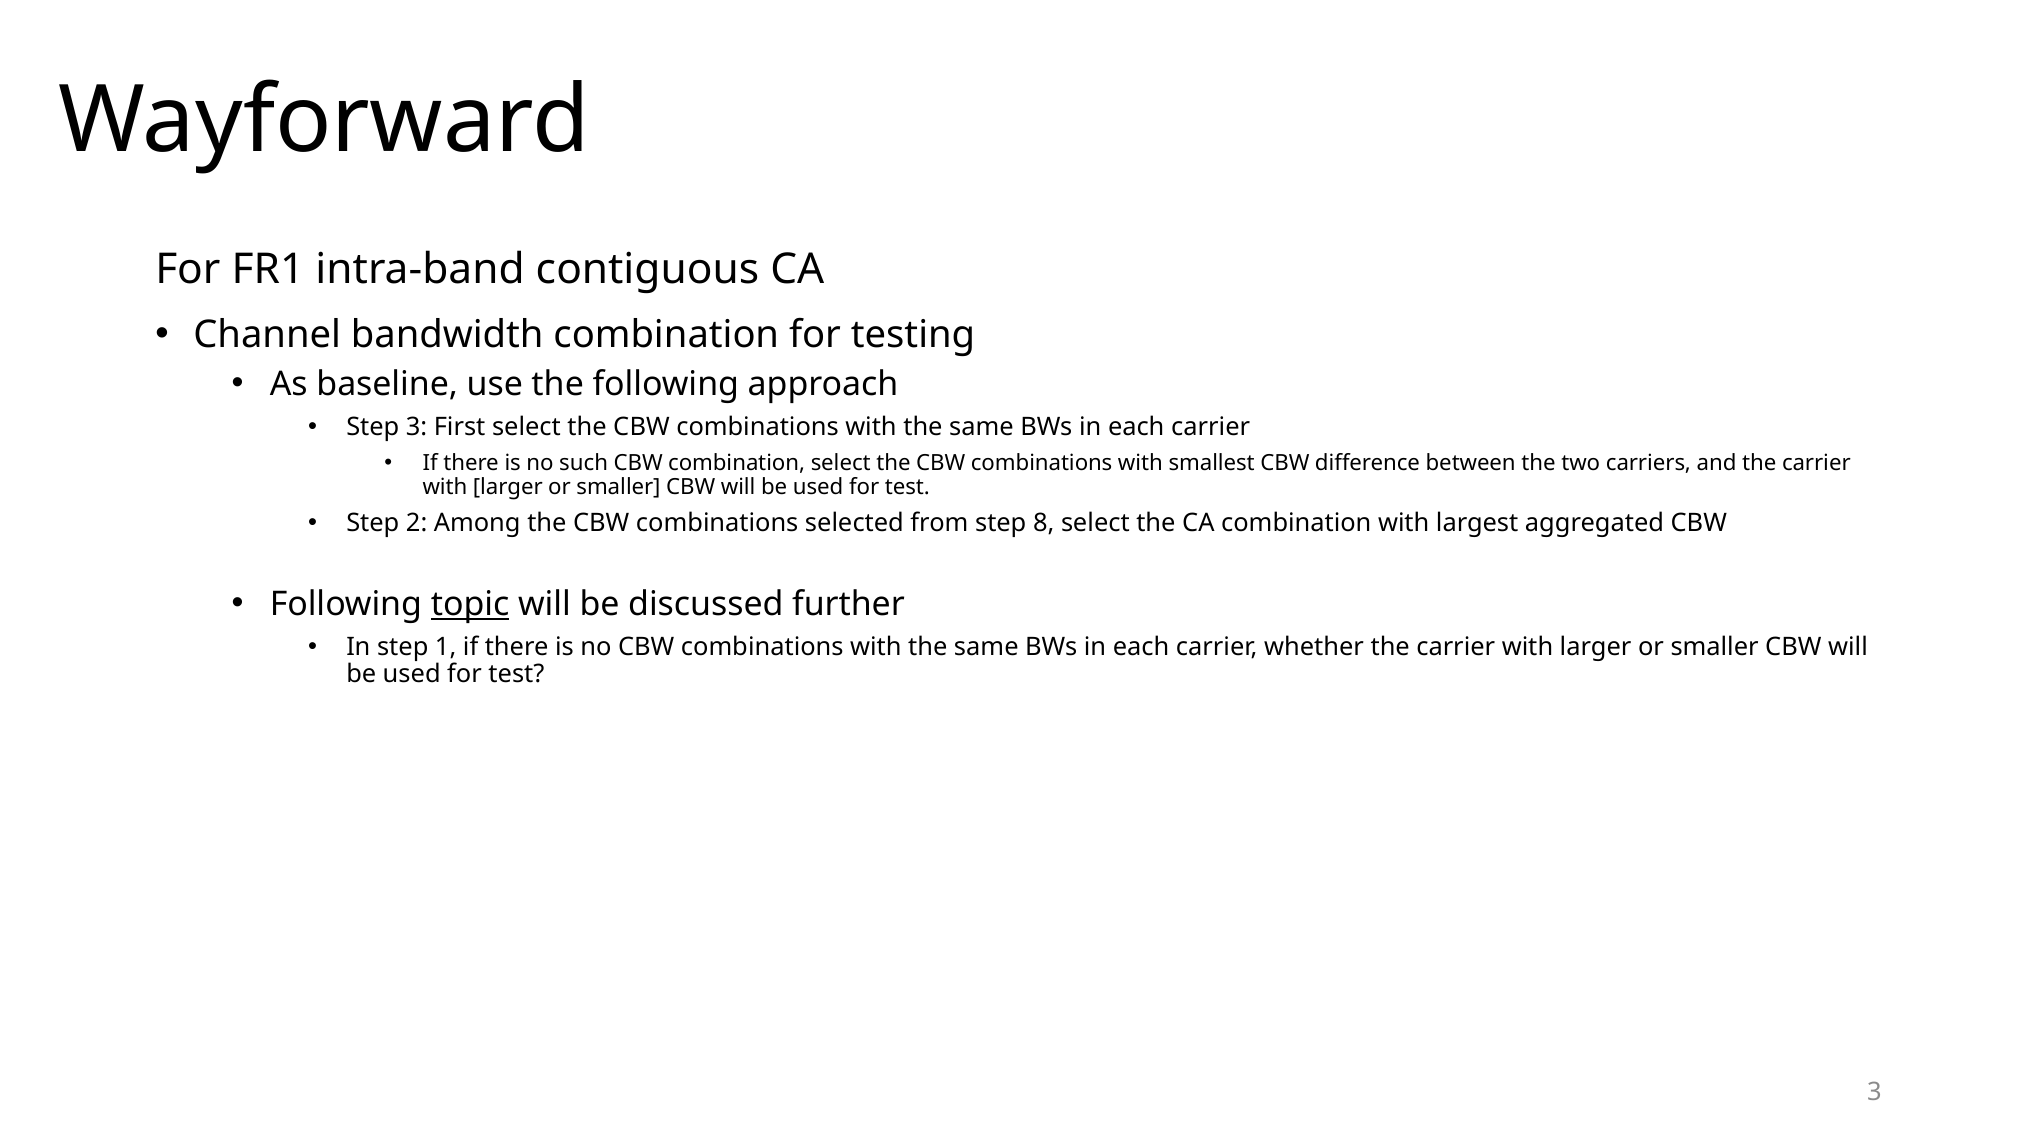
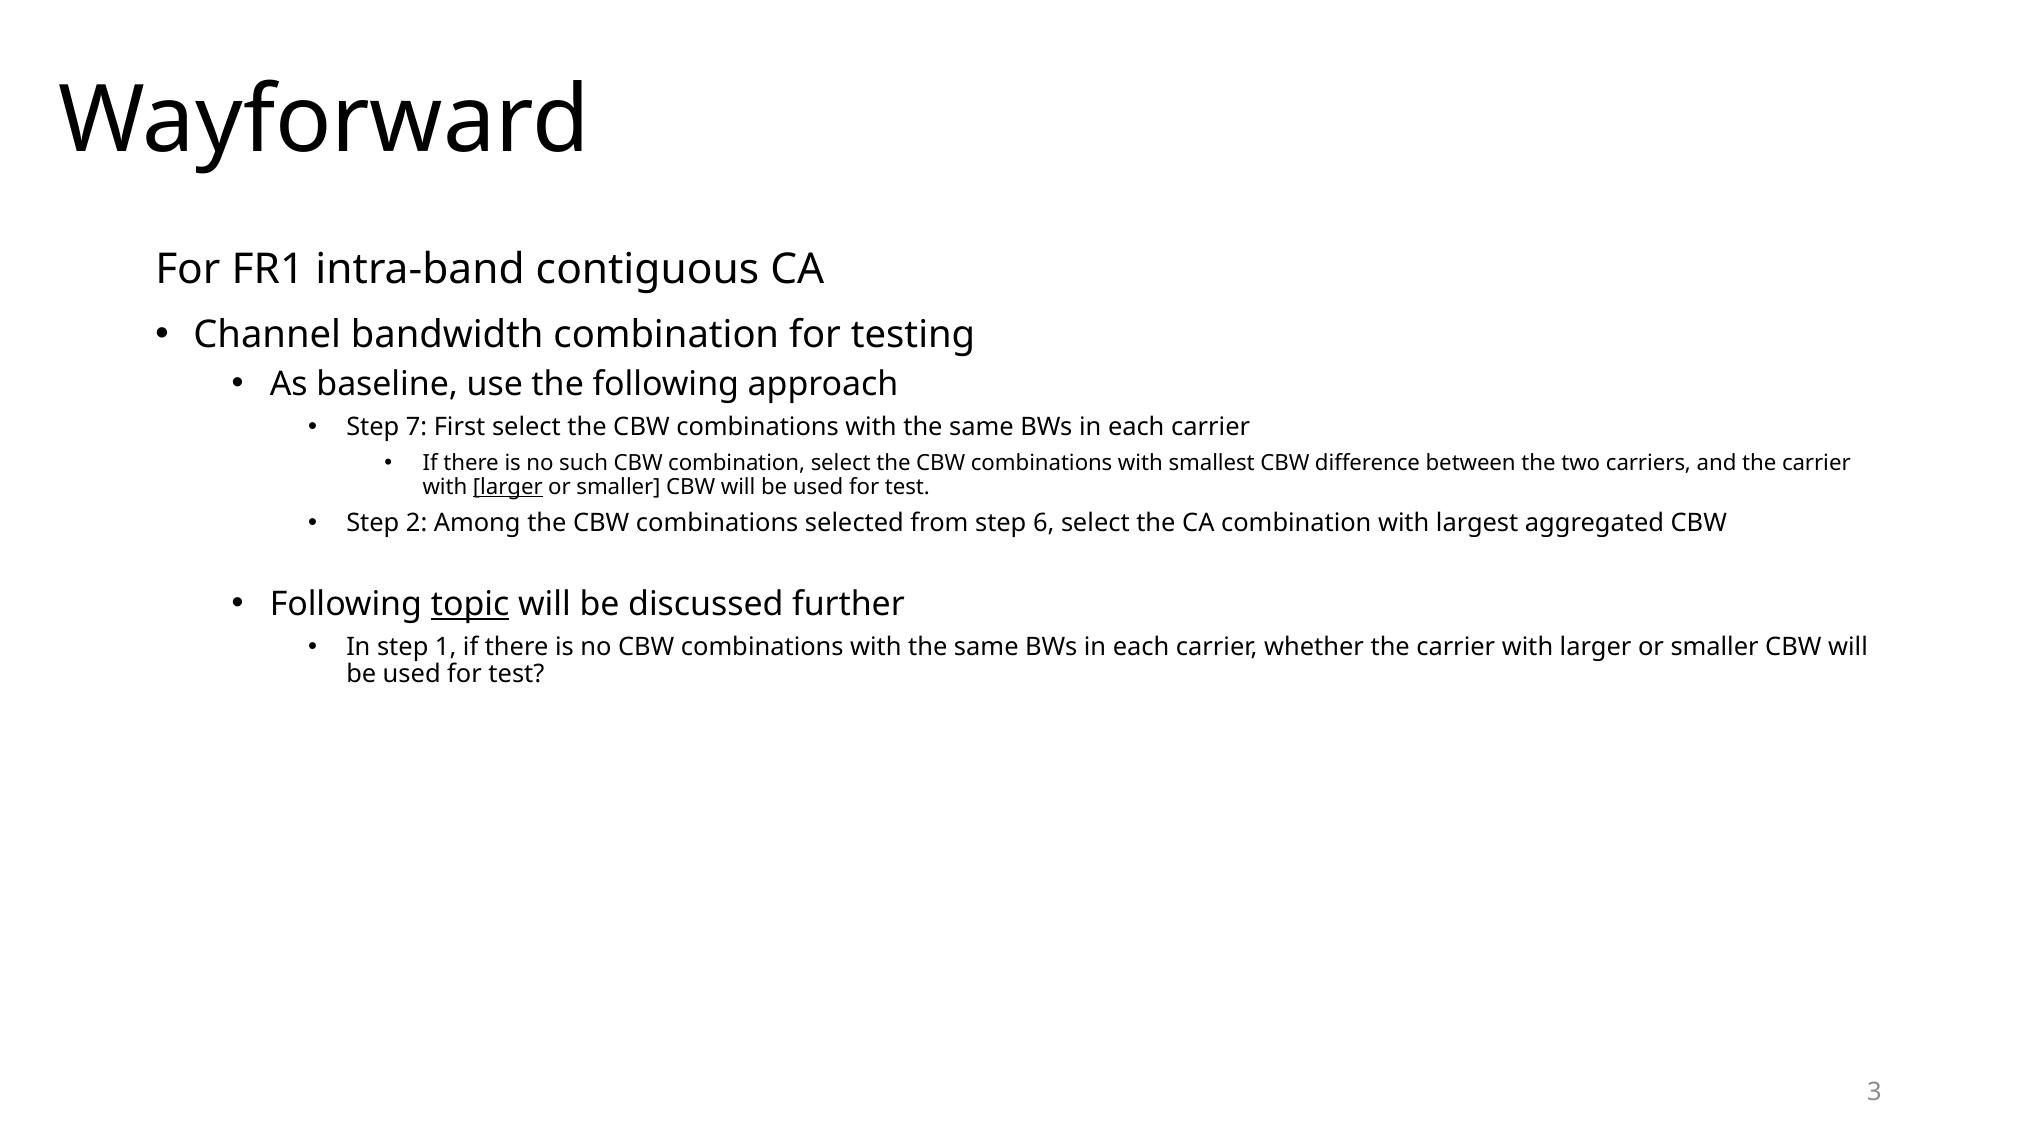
Step 3: 3 -> 7
larger at (508, 487) underline: none -> present
8: 8 -> 6
